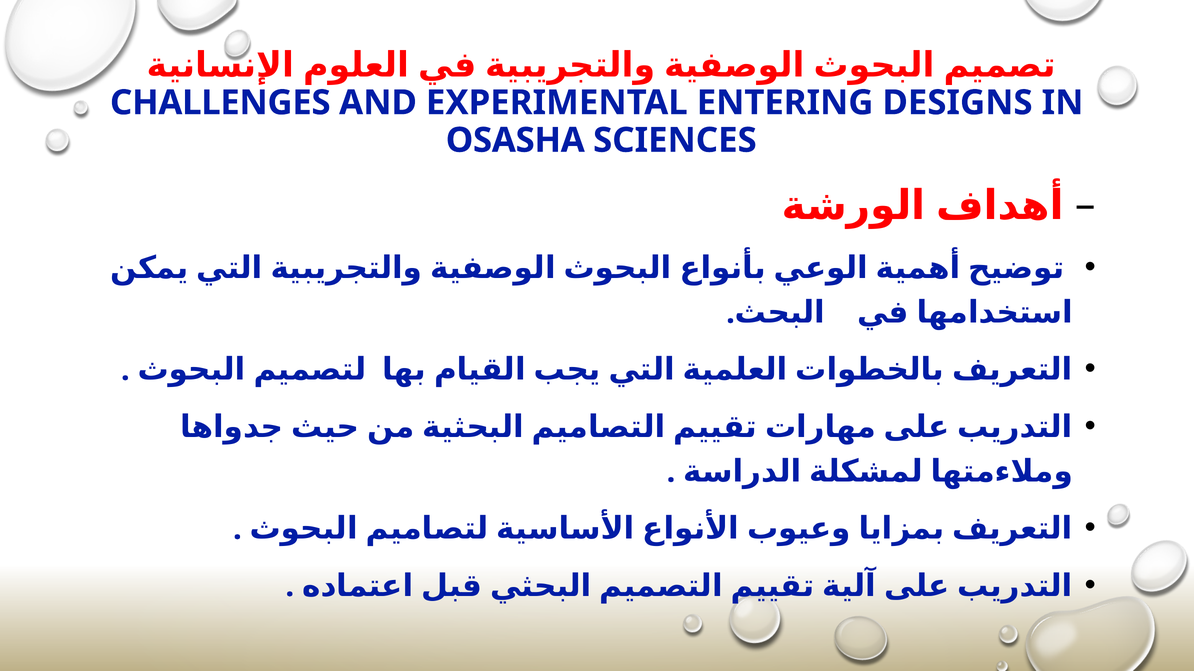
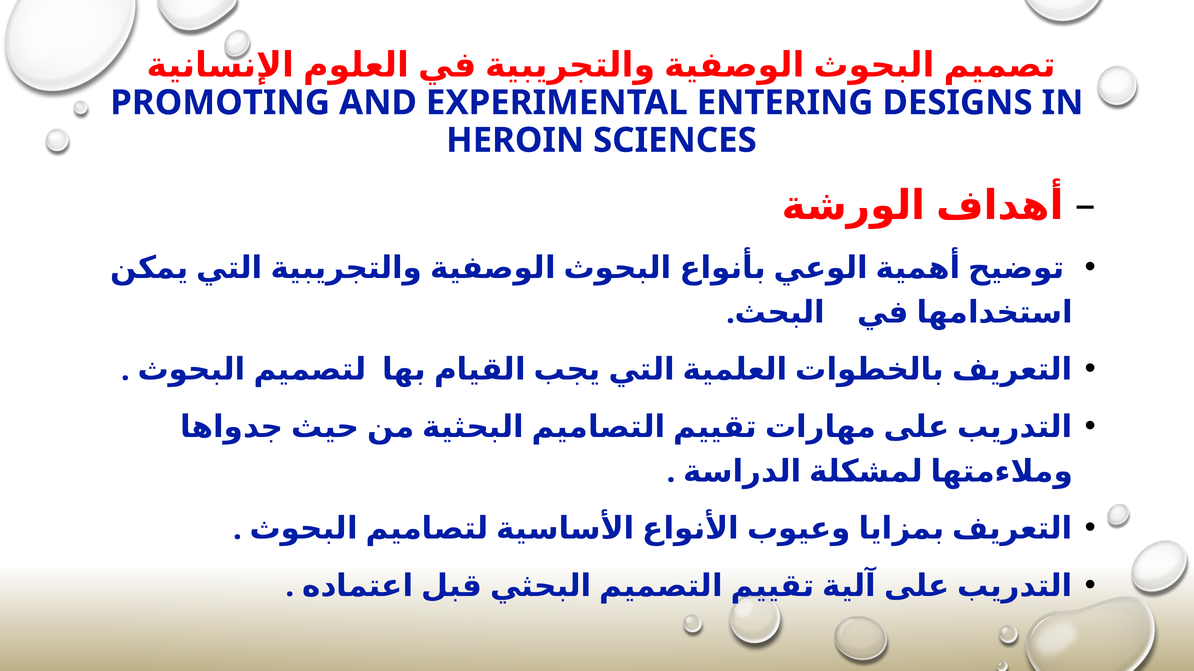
CHALLENGES: CHALLENGES -> PROMOTING
OSASHA: OSASHA -> HEROIN
